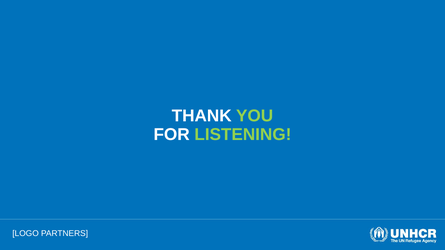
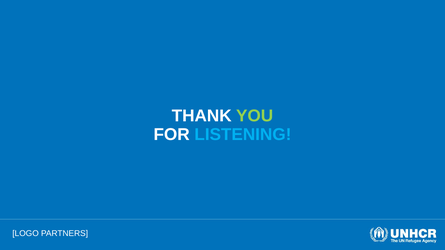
LISTENING colour: light green -> light blue
